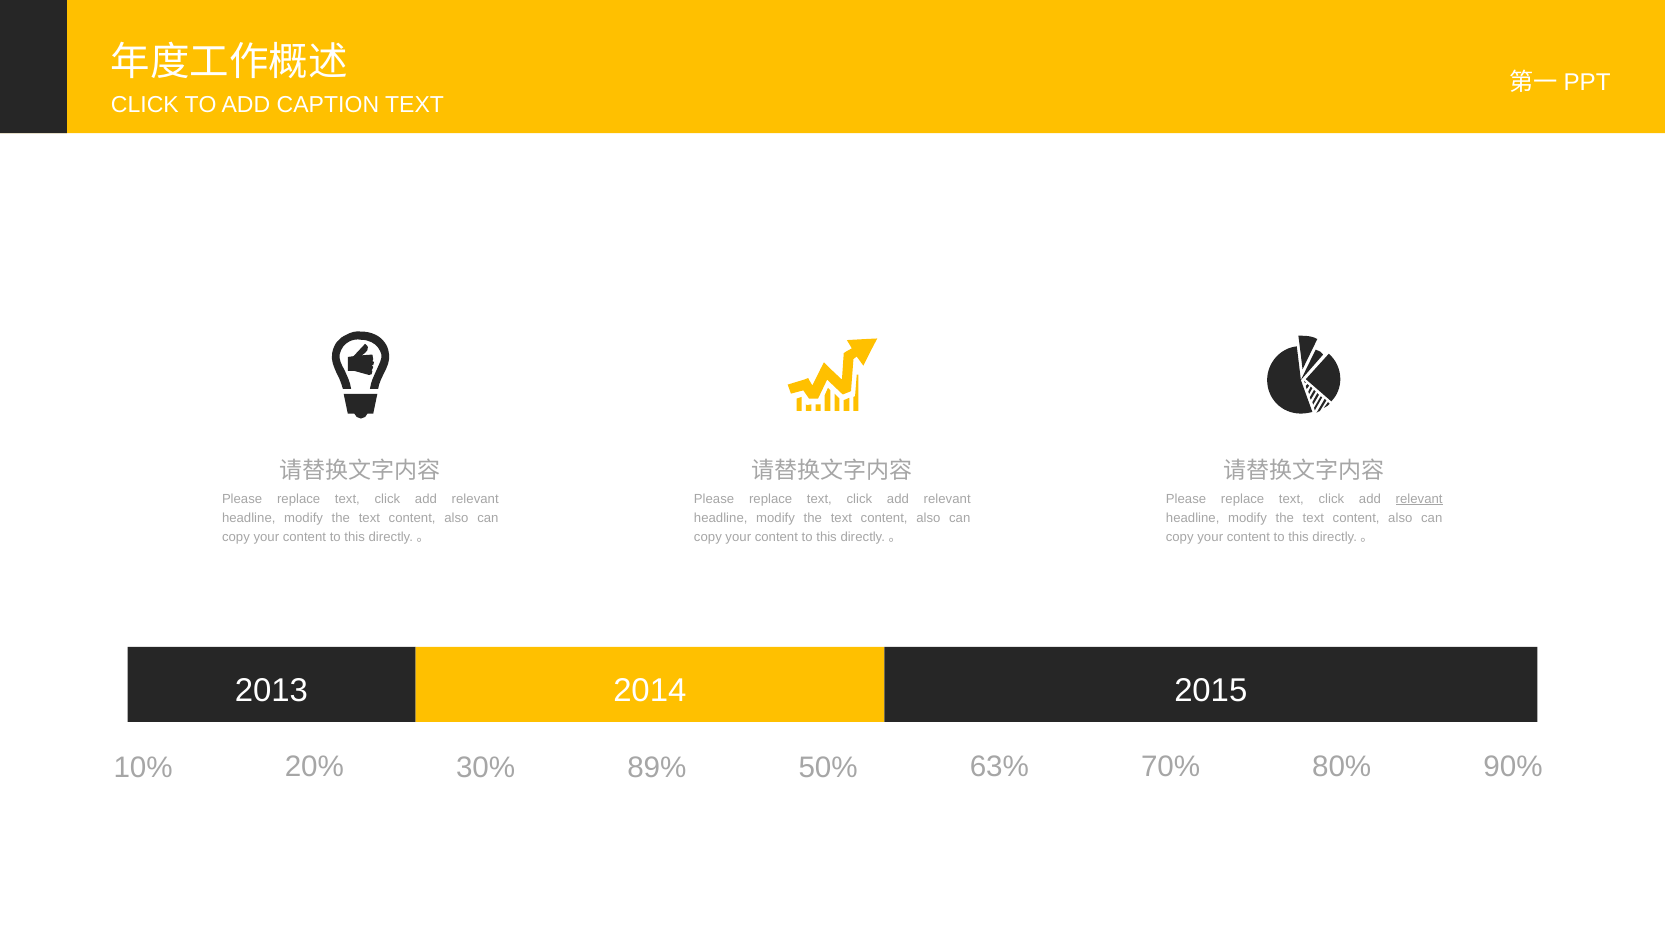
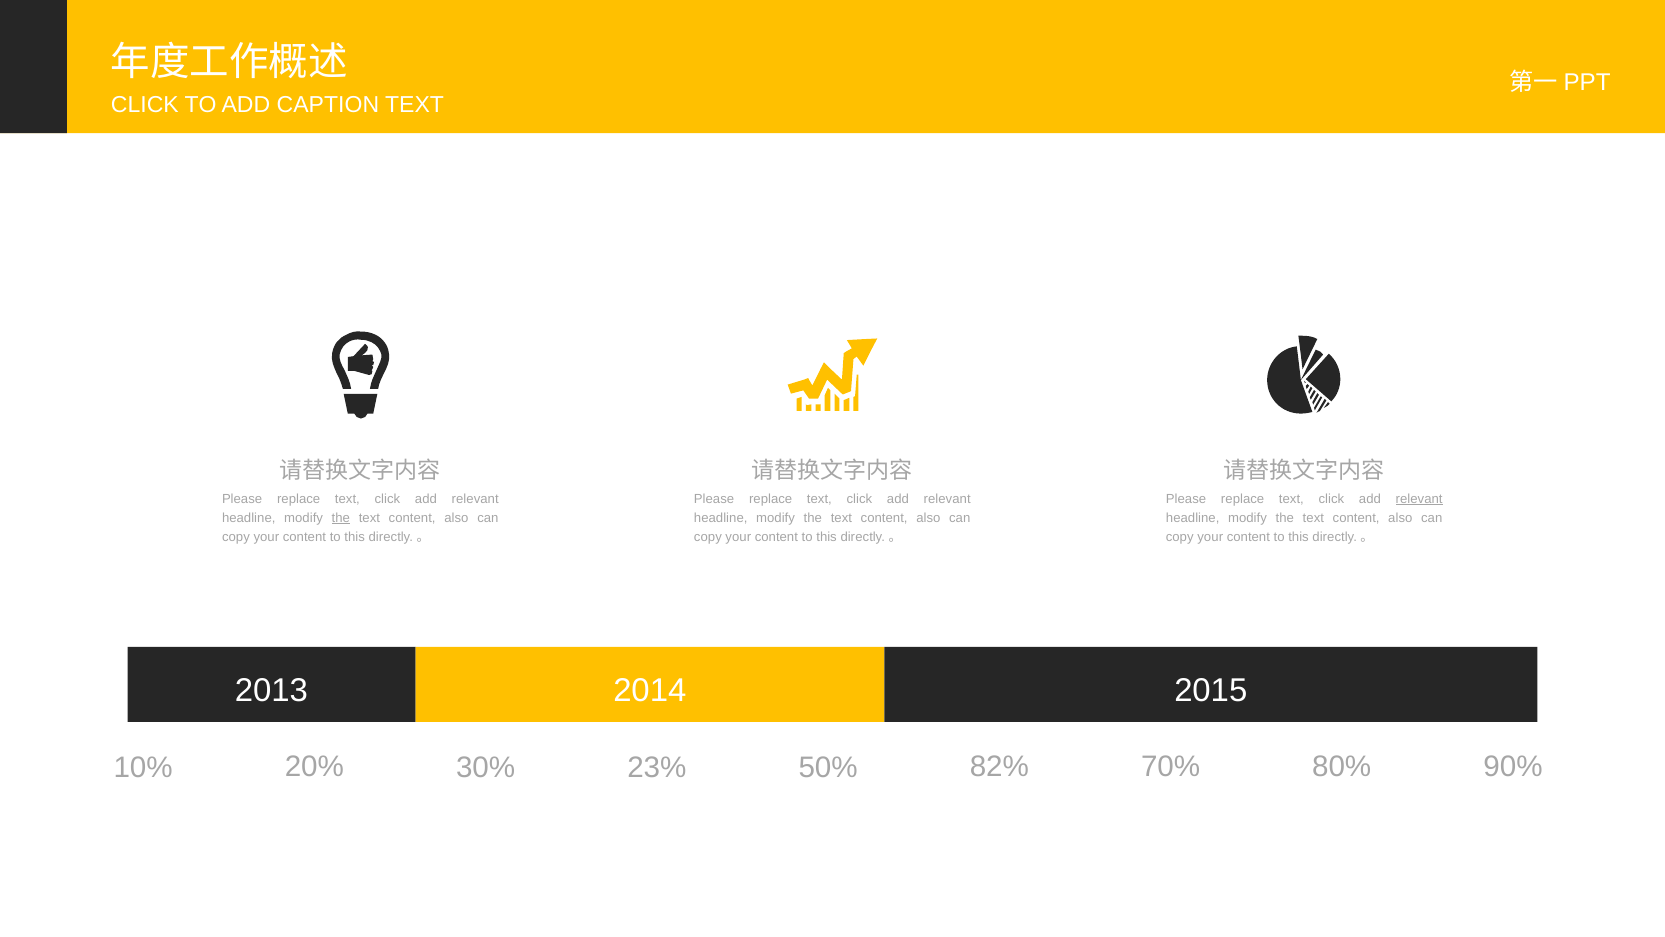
the at (341, 518) underline: none -> present
89%: 89% -> 23%
63%: 63% -> 82%
